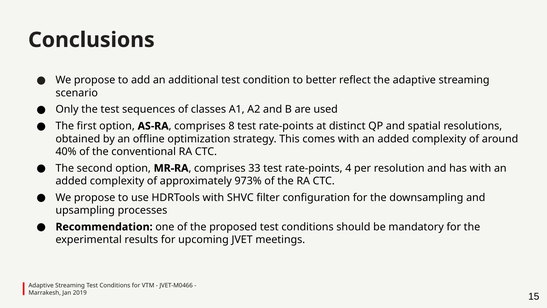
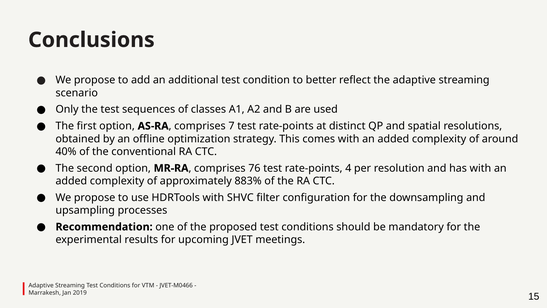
8: 8 -> 7
33: 33 -> 76
973%: 973% -> 883%
